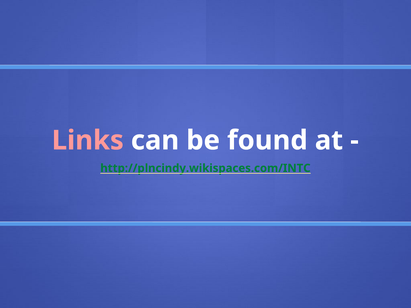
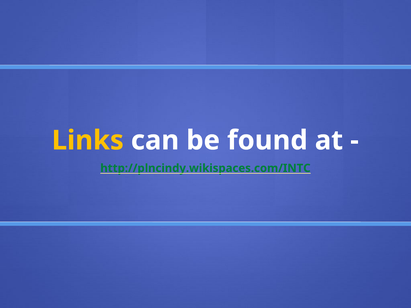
Links colour: pink -> yellow
